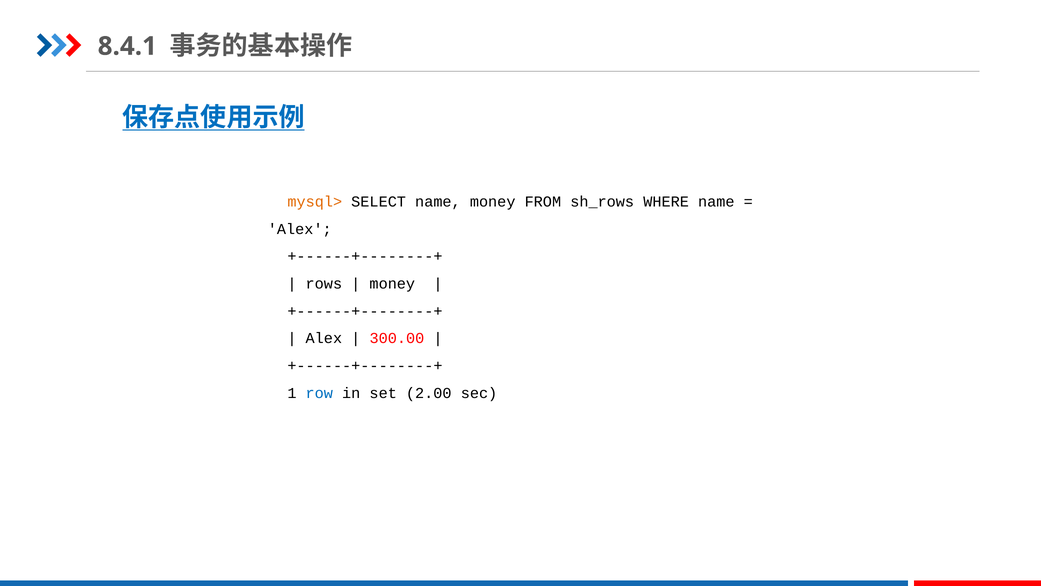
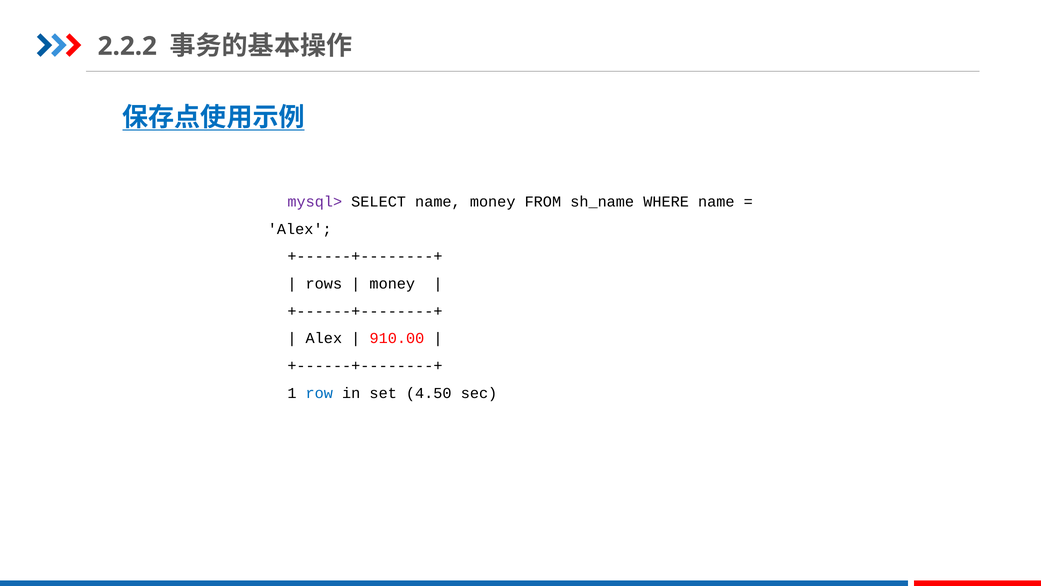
8.4.1: 8.4.1 -> 2.2.2
mysql> colour: orange -> purple
sh_rows: sh_rows -> sh_name
300.00: 300.00 -> 910.00
2.00: 2.00 -> 4.50
